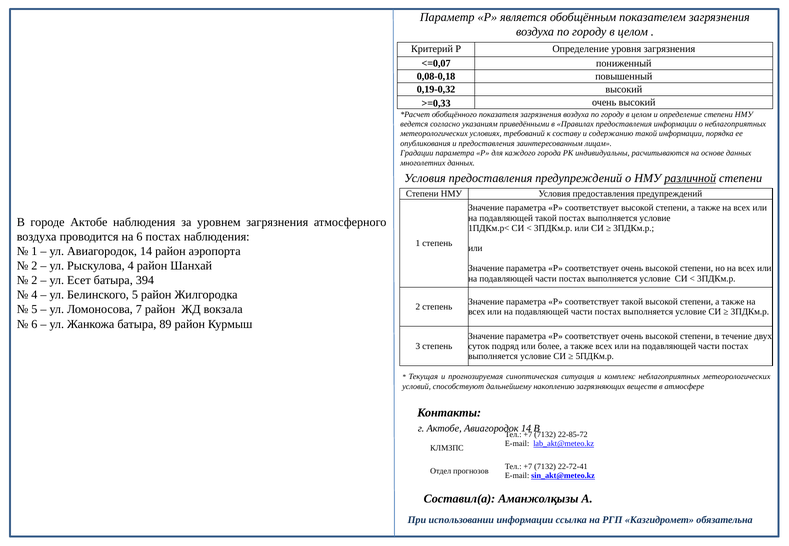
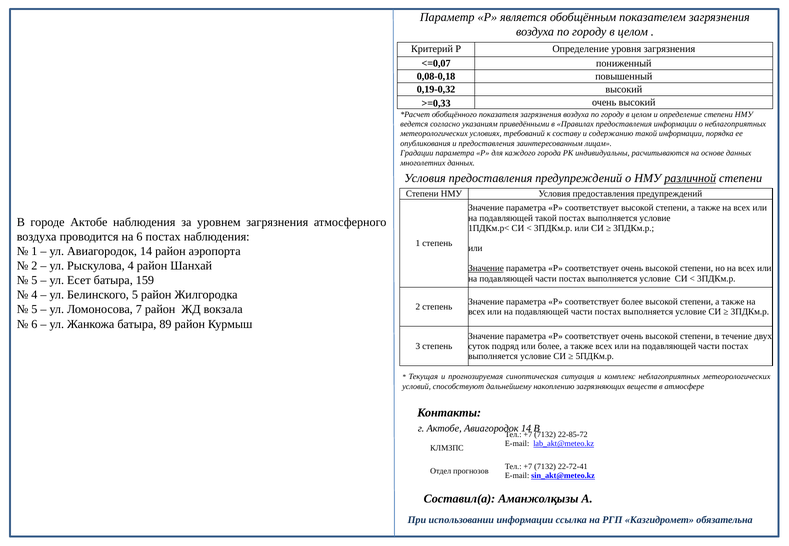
Значение at (486, 269) underline: none -> present
2 at (34, 280): 2 -> 5
394: 394 -> 159
соответствует такой: такой -> более
